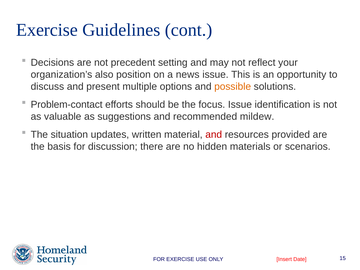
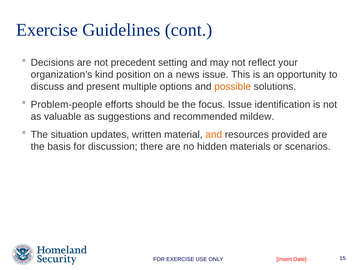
also: also -> kind
Problem-contact: Problem-contact -> Problem-people
and at (214, 134) colour: red -> orange
